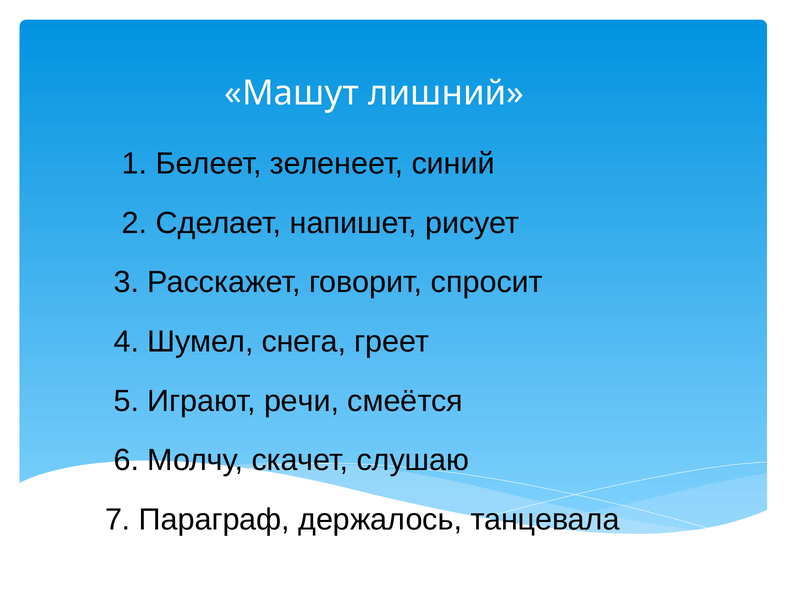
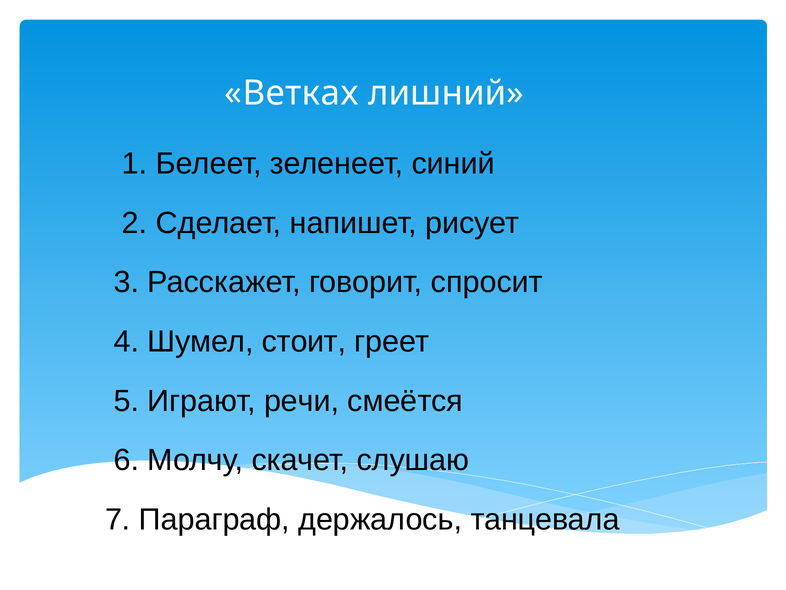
Машут: Машут -> Ветках
снега: снега -> стоит
